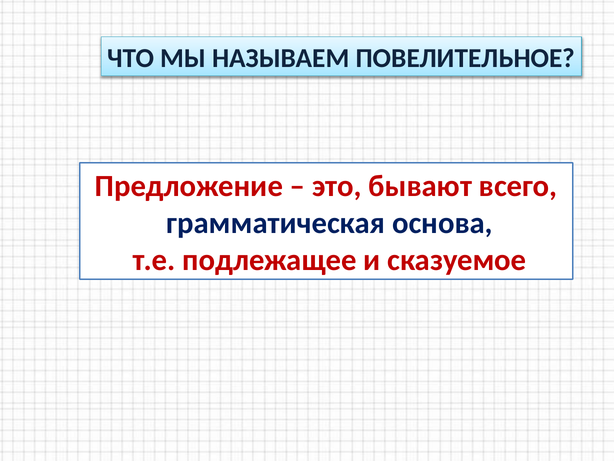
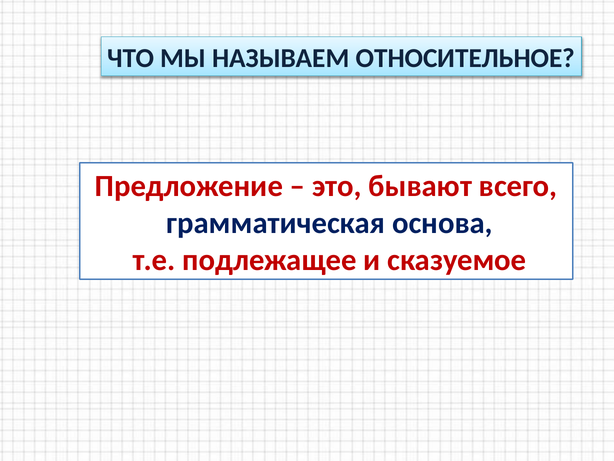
ПОВЕЛИТЕЛЬНОЕ: ПОВЕЛИТЕЛЬНОЕ -> ОТНОСИТЕЛЬНОЕ
